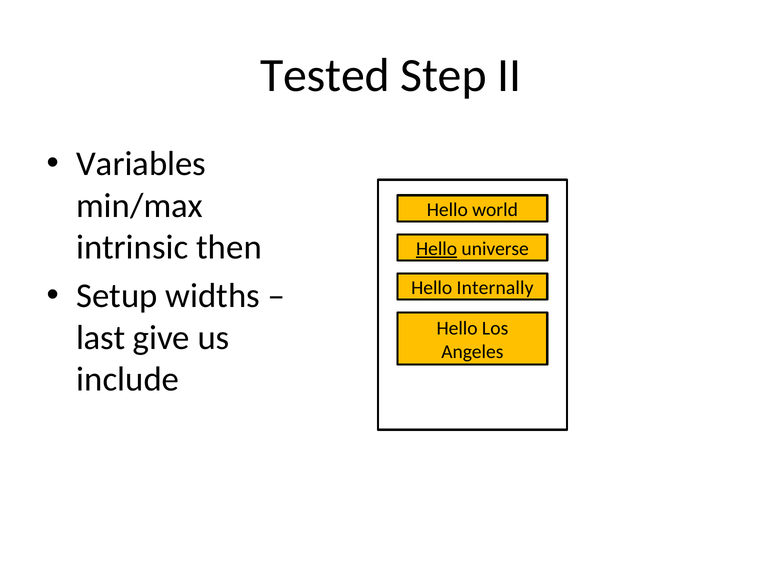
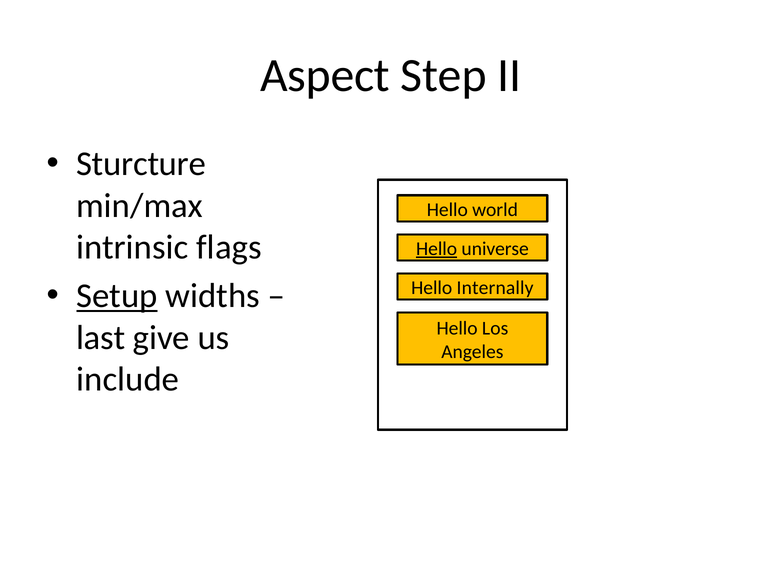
Tested: Tested -> Aspect
Variables: Variables -> Sturcture
then: then -> flags
Setup underline: none -> present
